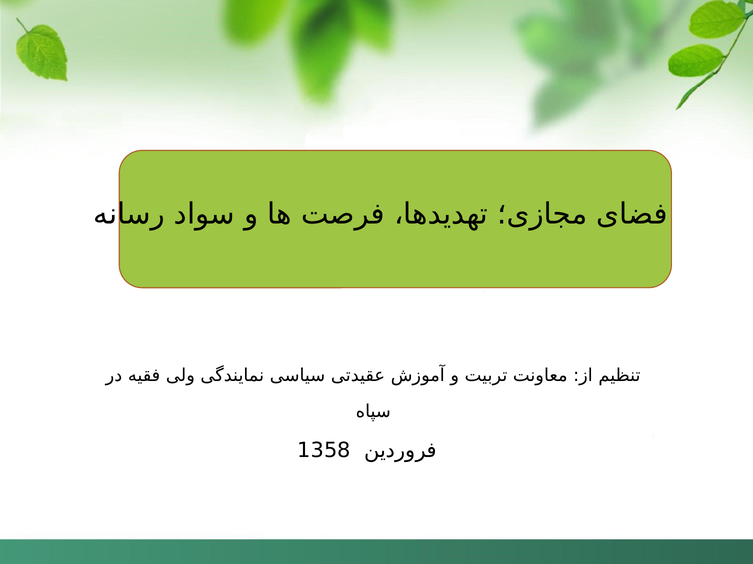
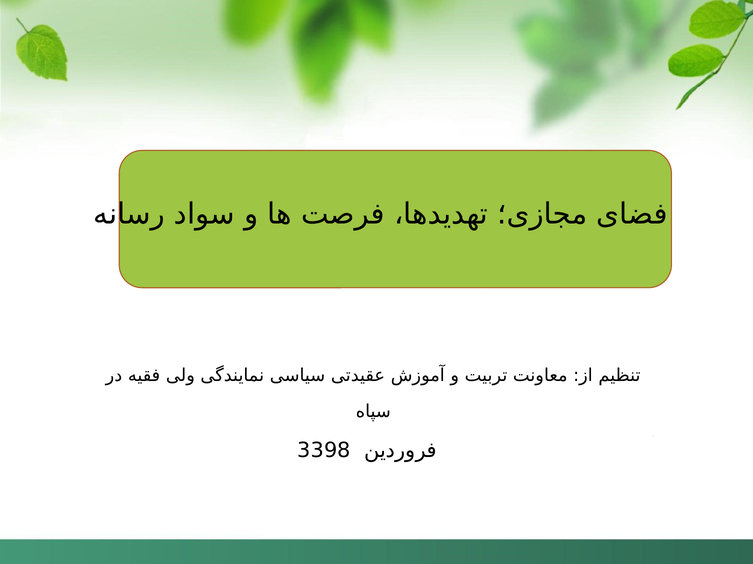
1358: 1358 -> 3398
